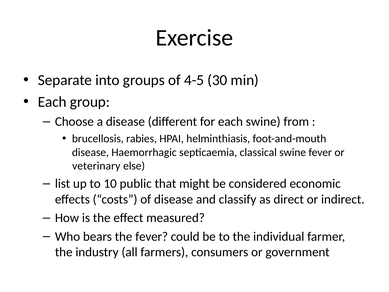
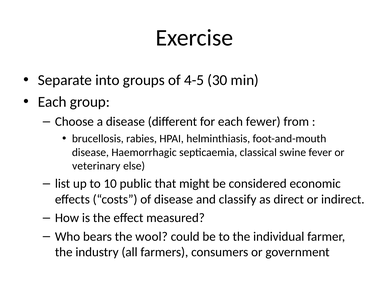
each swine: swine -> fewer
the fever: fever -> wool
